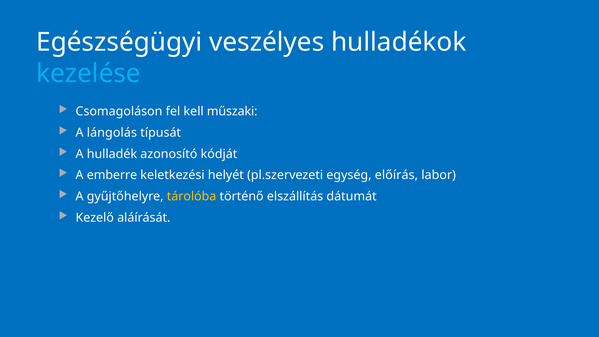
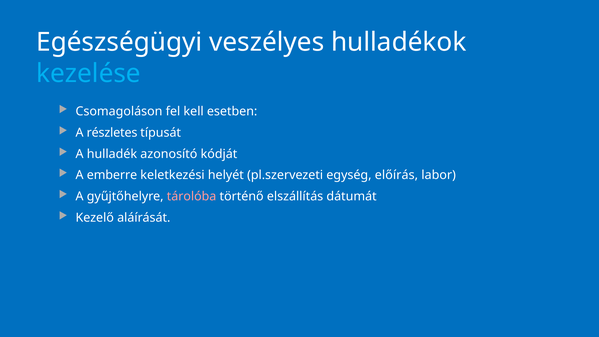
műszaki: műszaki -> esetben
lángolás: lángolás -> részletes
tárolóba colour: yellow -> pink
